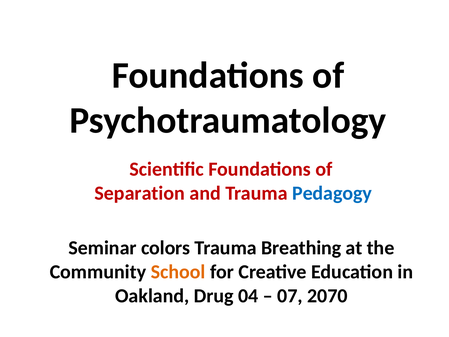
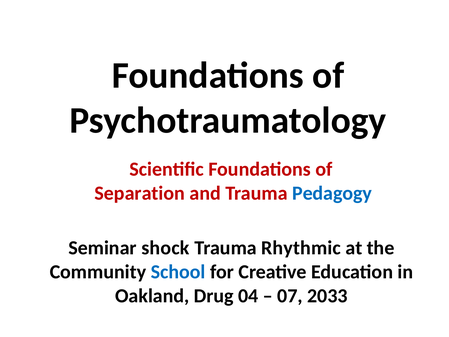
colors: colors -> shock
Breathing: Breathing -> Rhythmic
School colour: orange -> blue
2070: 2070 -> 2033
